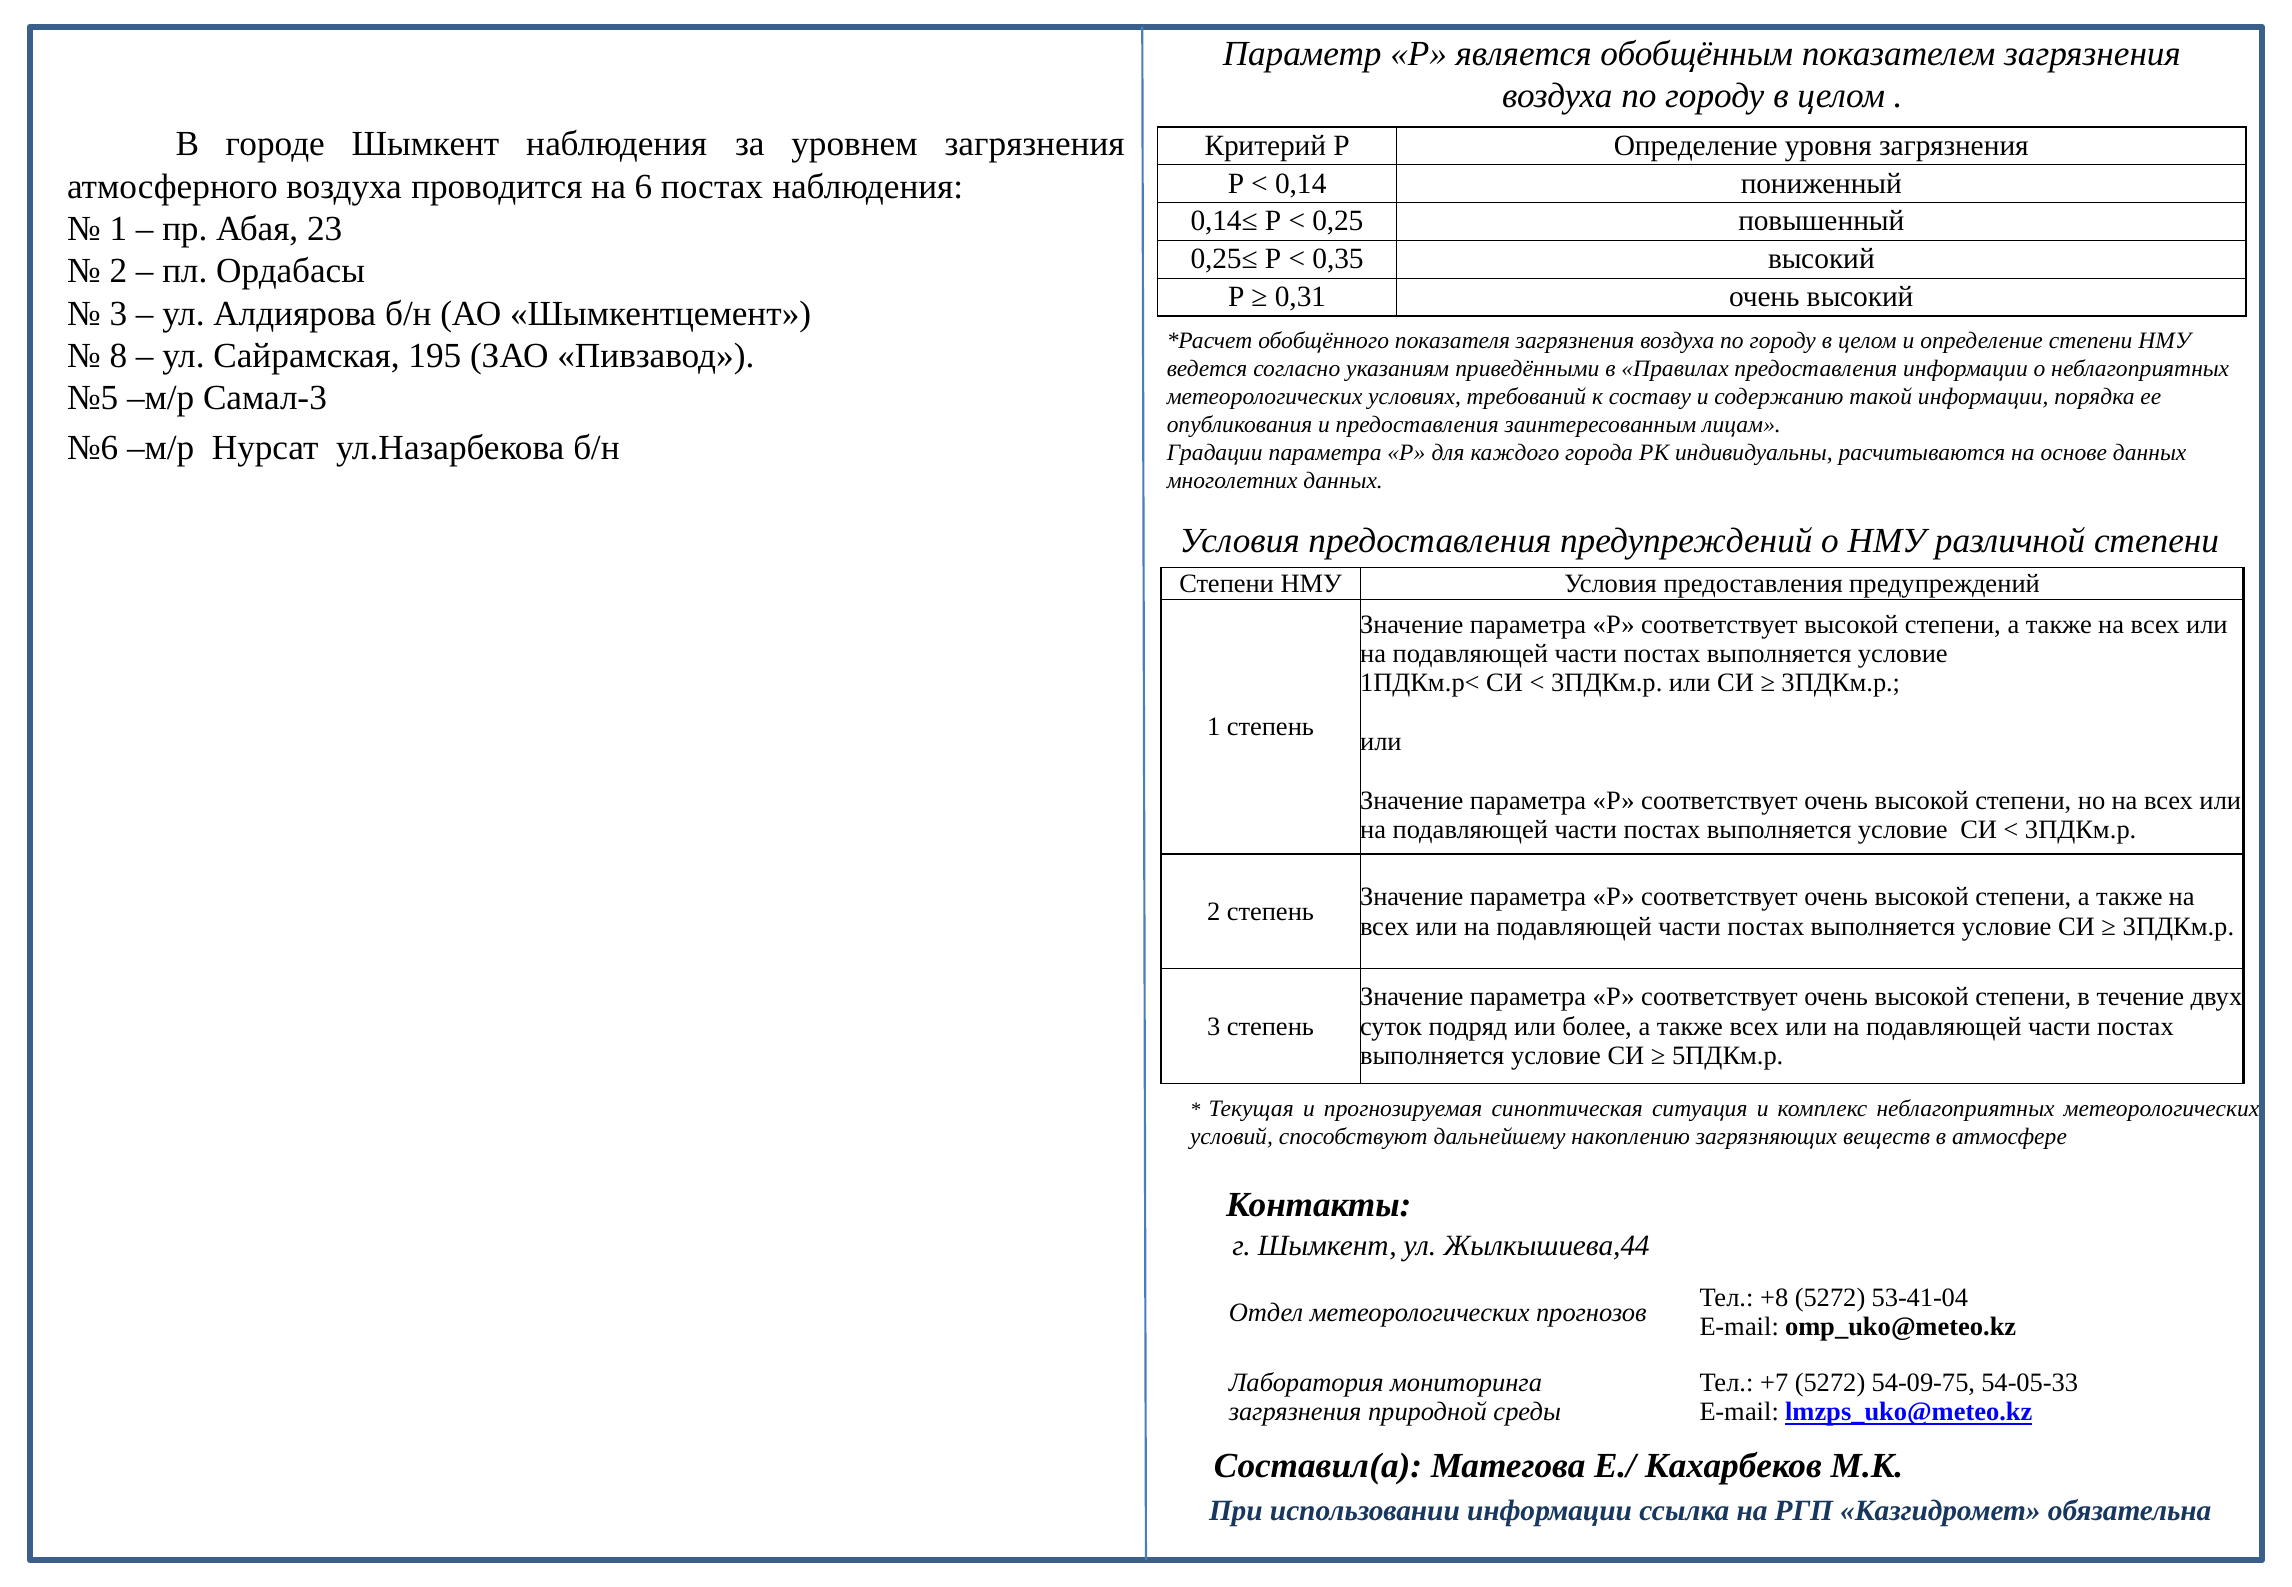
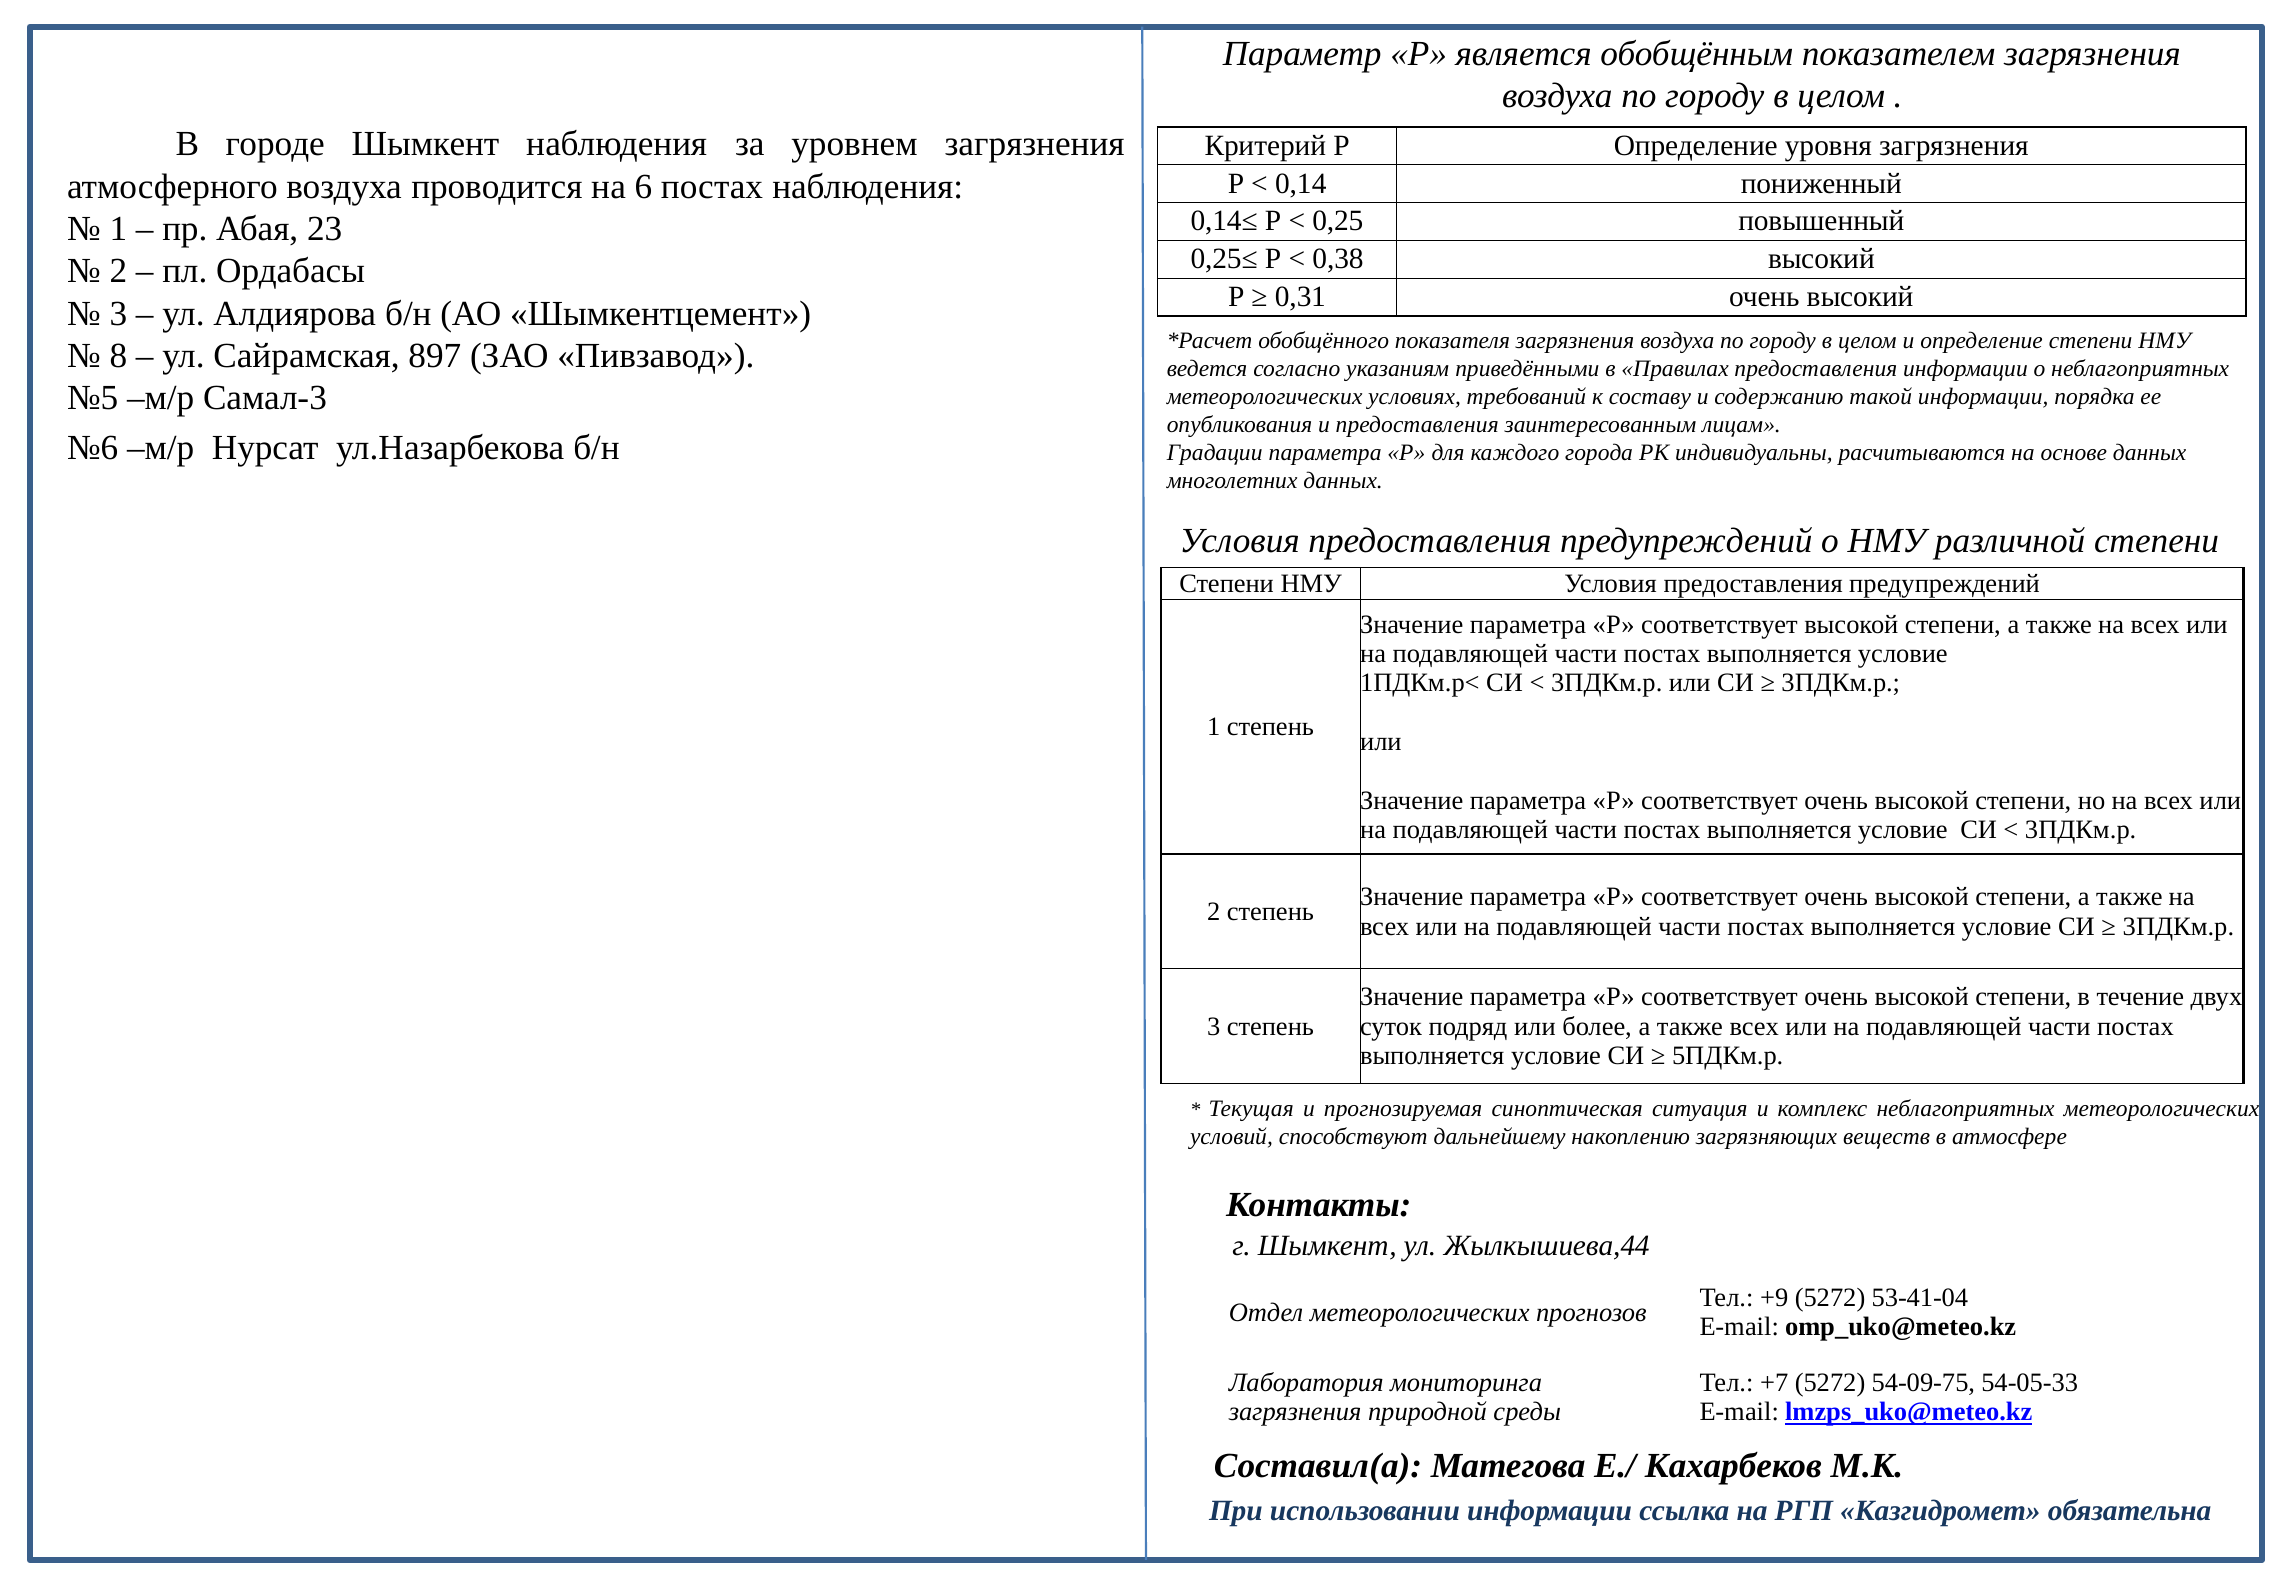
0,35: 0,35 -> 0,38
195: 195 -> 897
+8: +8 -> +9
